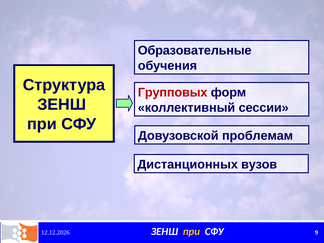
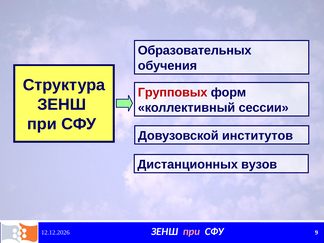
Образовательные: Образовательные -> Образовательных
проблемам: проблемам -> институтов
при at (191, 232) colour: yellow -> pink
